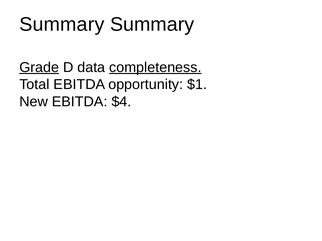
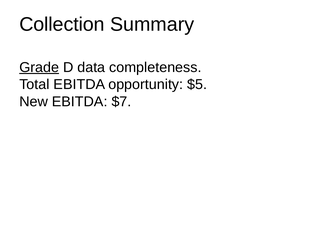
Summary at (62, 24): Summary -> Collection
completeness underline: present -> none
$1: $1 -> $5
$4: $4 -> $7
